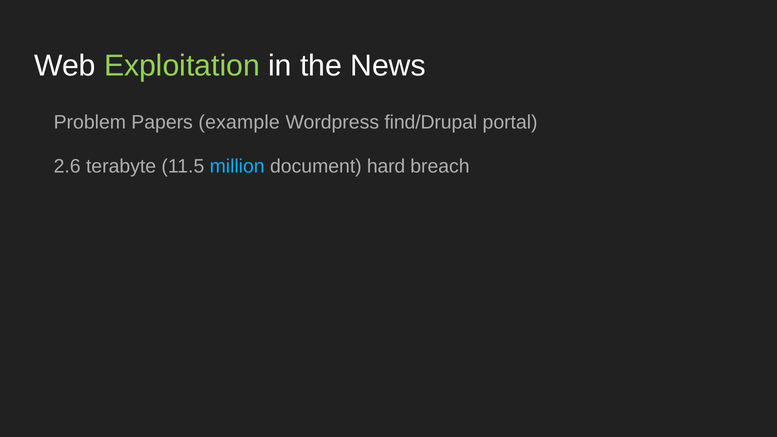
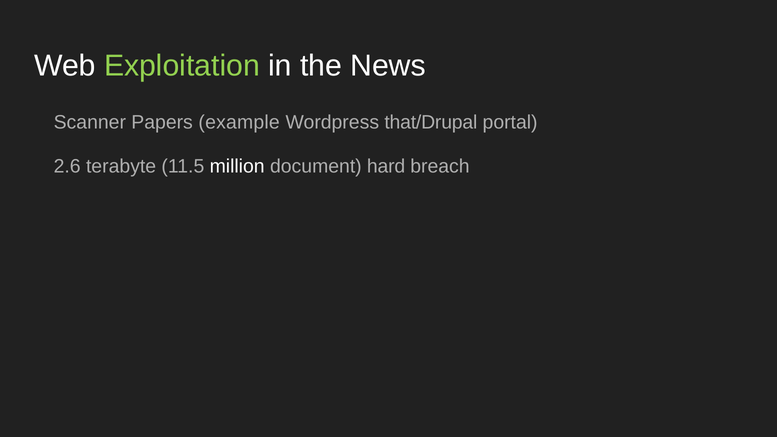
Problem: Problem -> Scanner
find/Drupal: find/Drupal -> that/Drupal
million colour: light blue -> white
